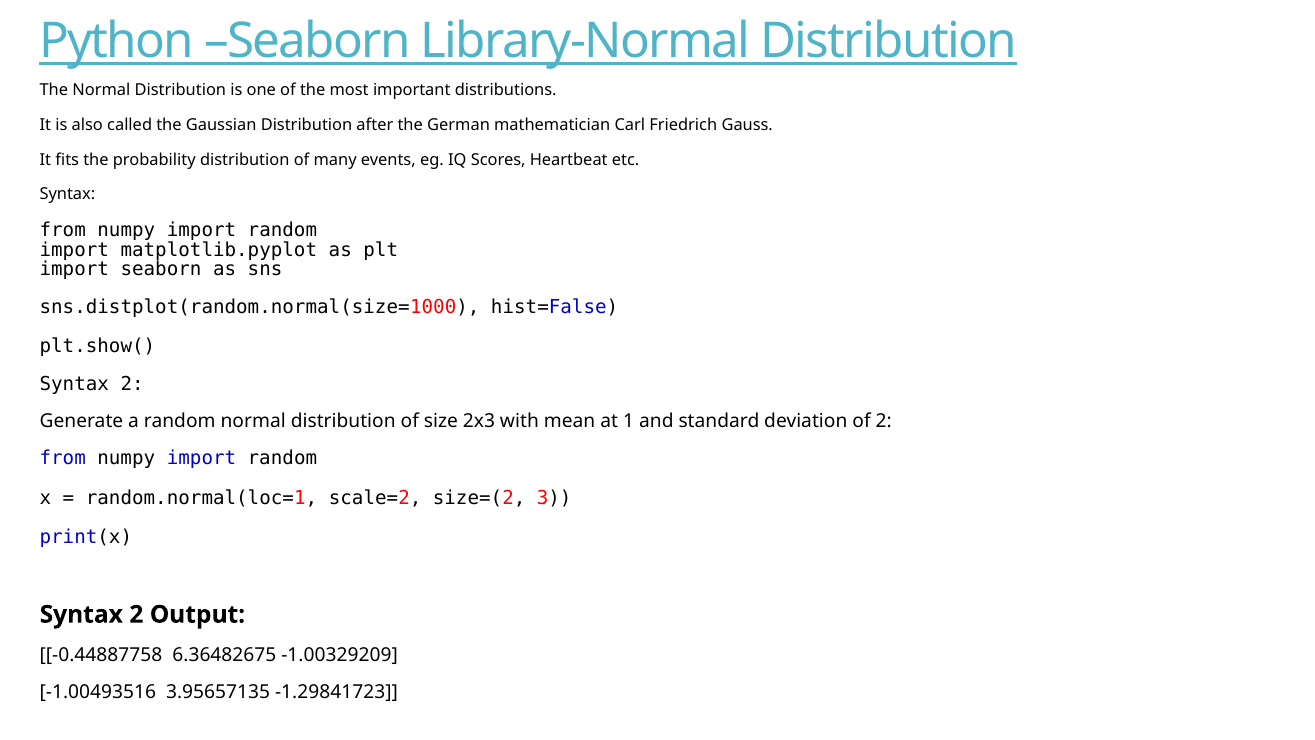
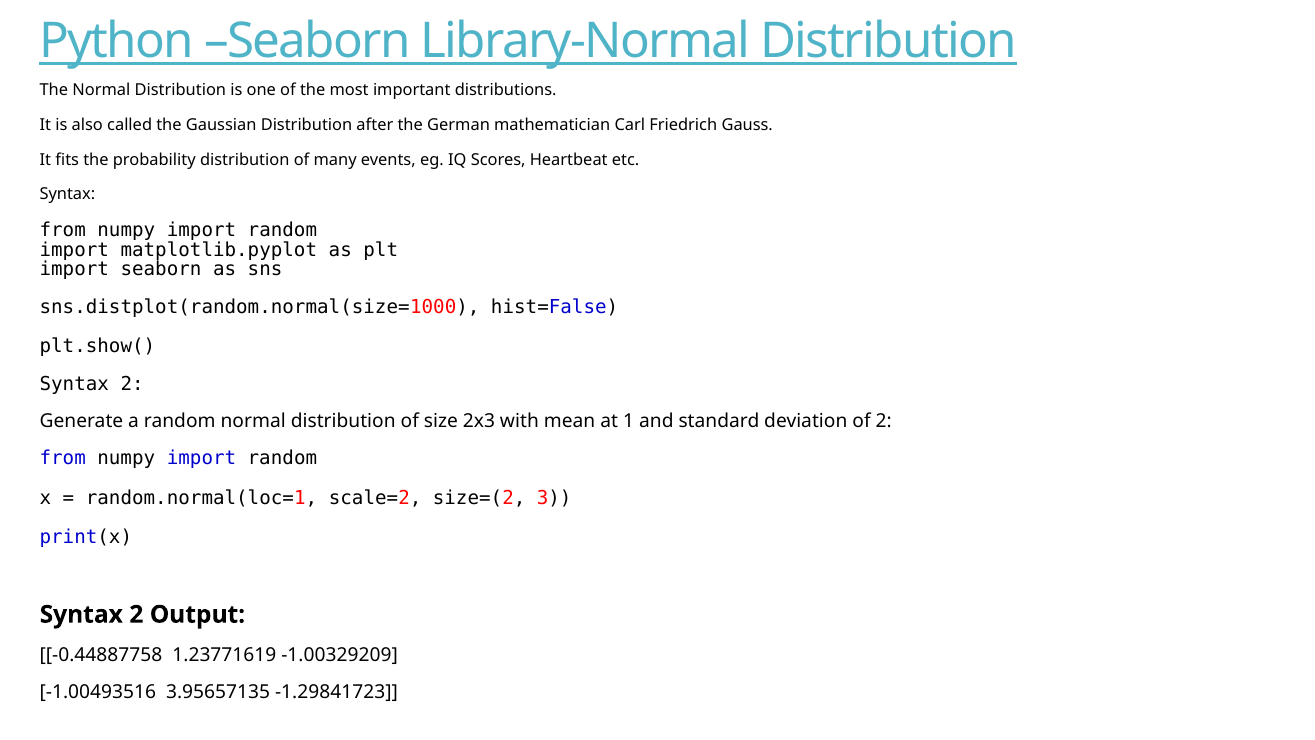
6.36482675: 6.36482675 -> 1.23771619
